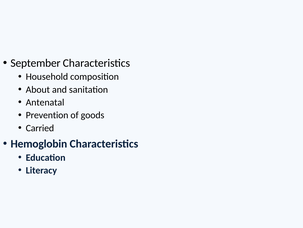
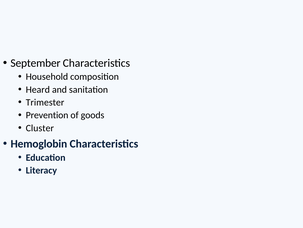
About: About -> Heard
Antenatal: Antenatal -> Trimester
Carried: Carried -> Cluster
